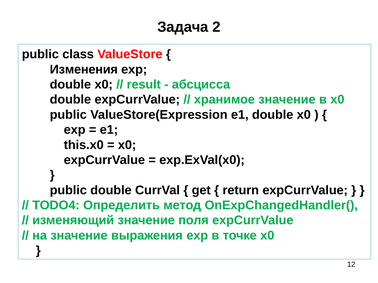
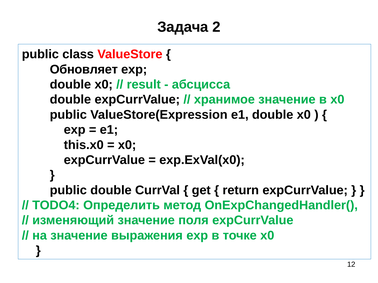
Изменения: Изменения -> Обновляет
